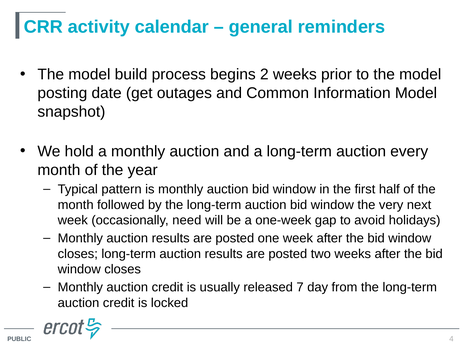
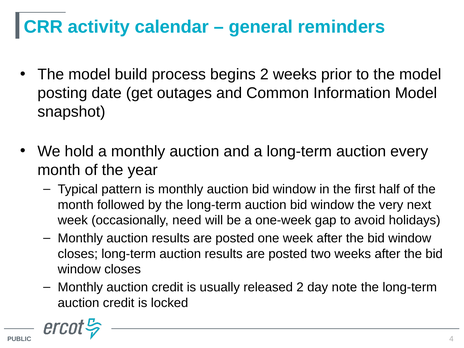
released 7: 7 -> 2
from: from -> note
